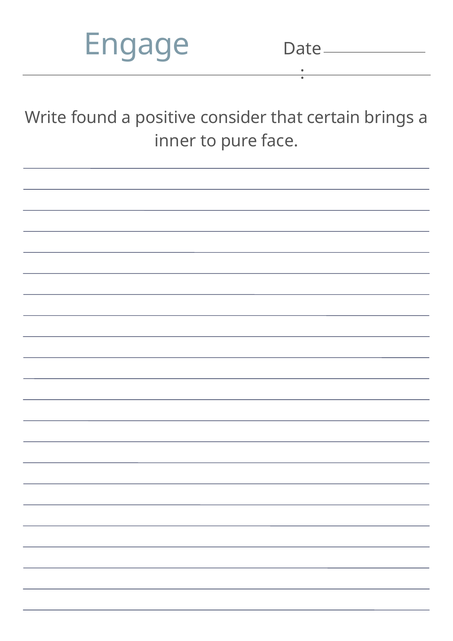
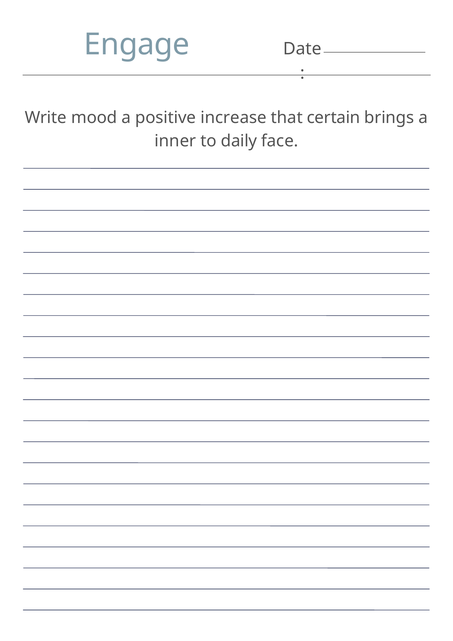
found: found -> mood
consider: consider -> increase
pure: pure -> daily
